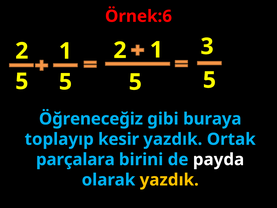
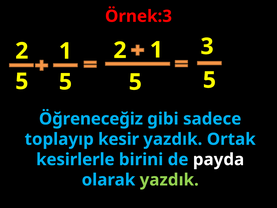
Örnek:6: Örnek:6 -> Örnek:3
buraya: buraya -> sadece
parçalara: parçalara -> kesirlerle
yazdık at (169, 180) colour: yellow -> light green
